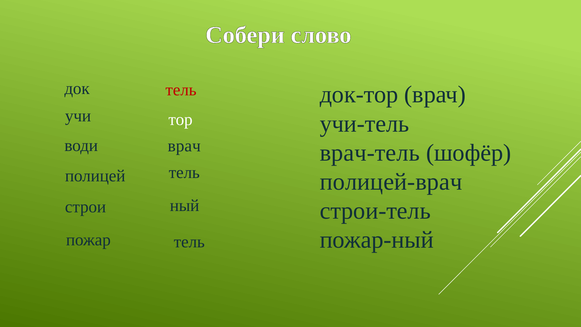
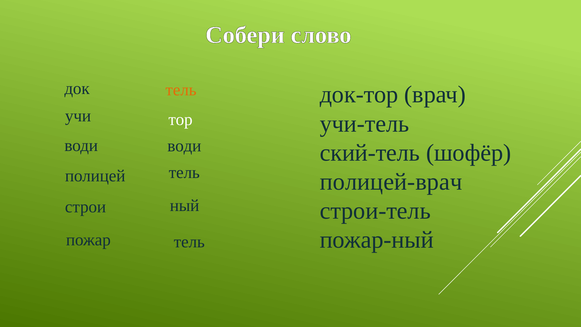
тель at (181, 90) colour: red -> orange
врач at (184, 146): врач -> води
врач-тель: врач-тель -> ский-тель
